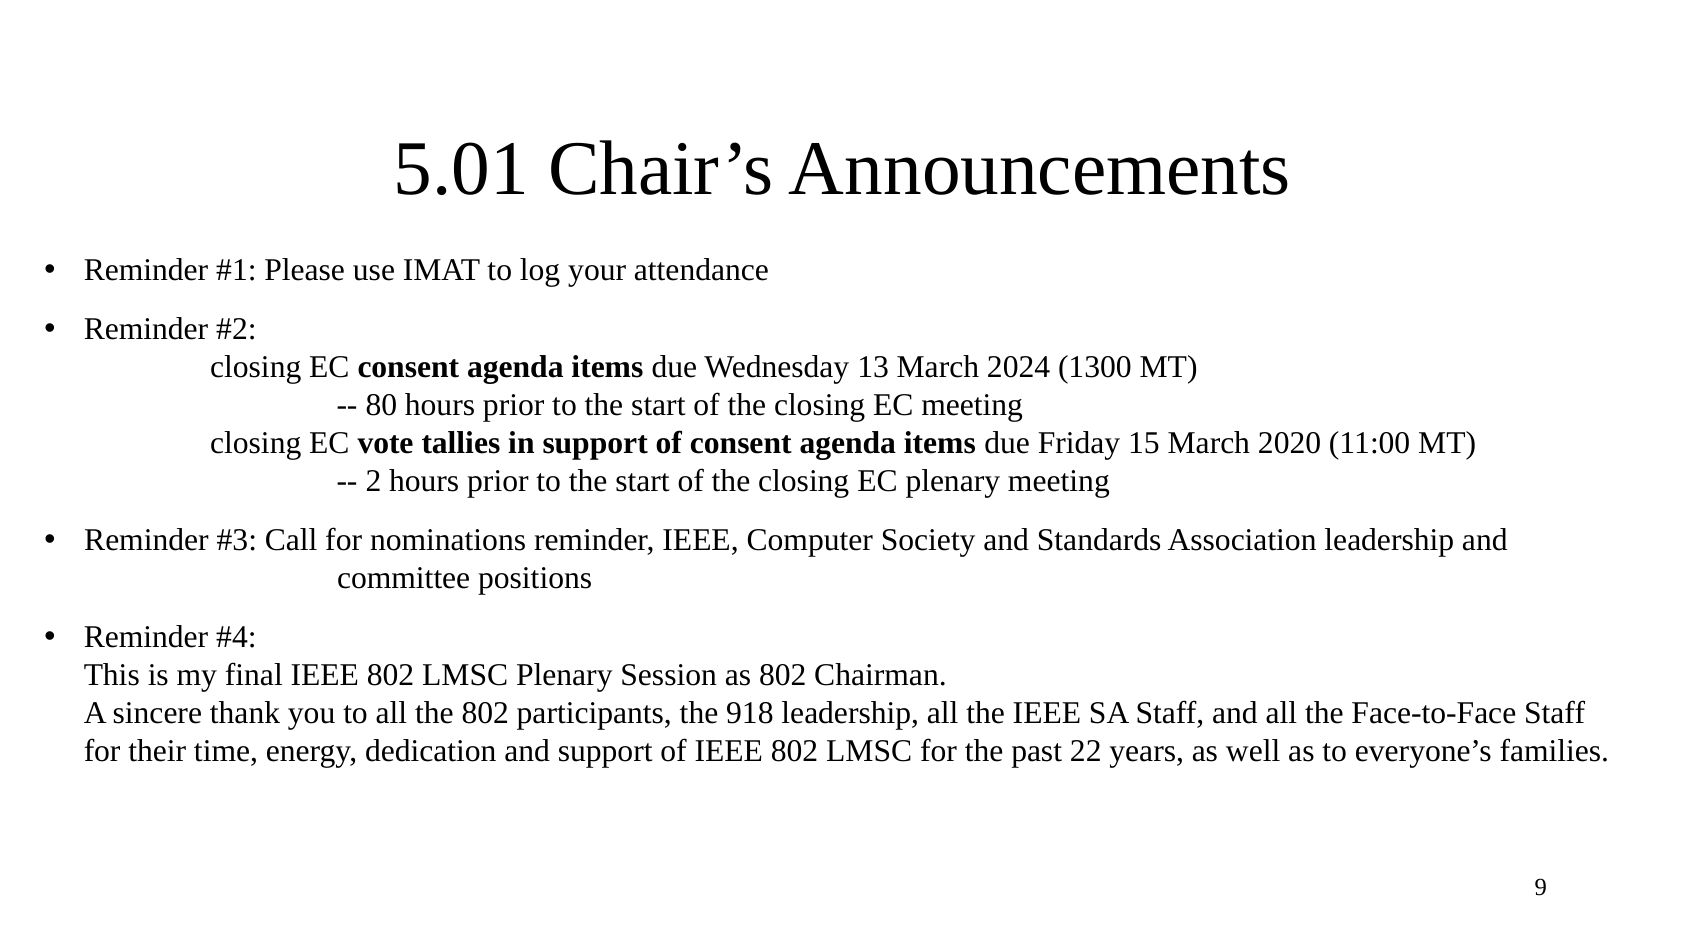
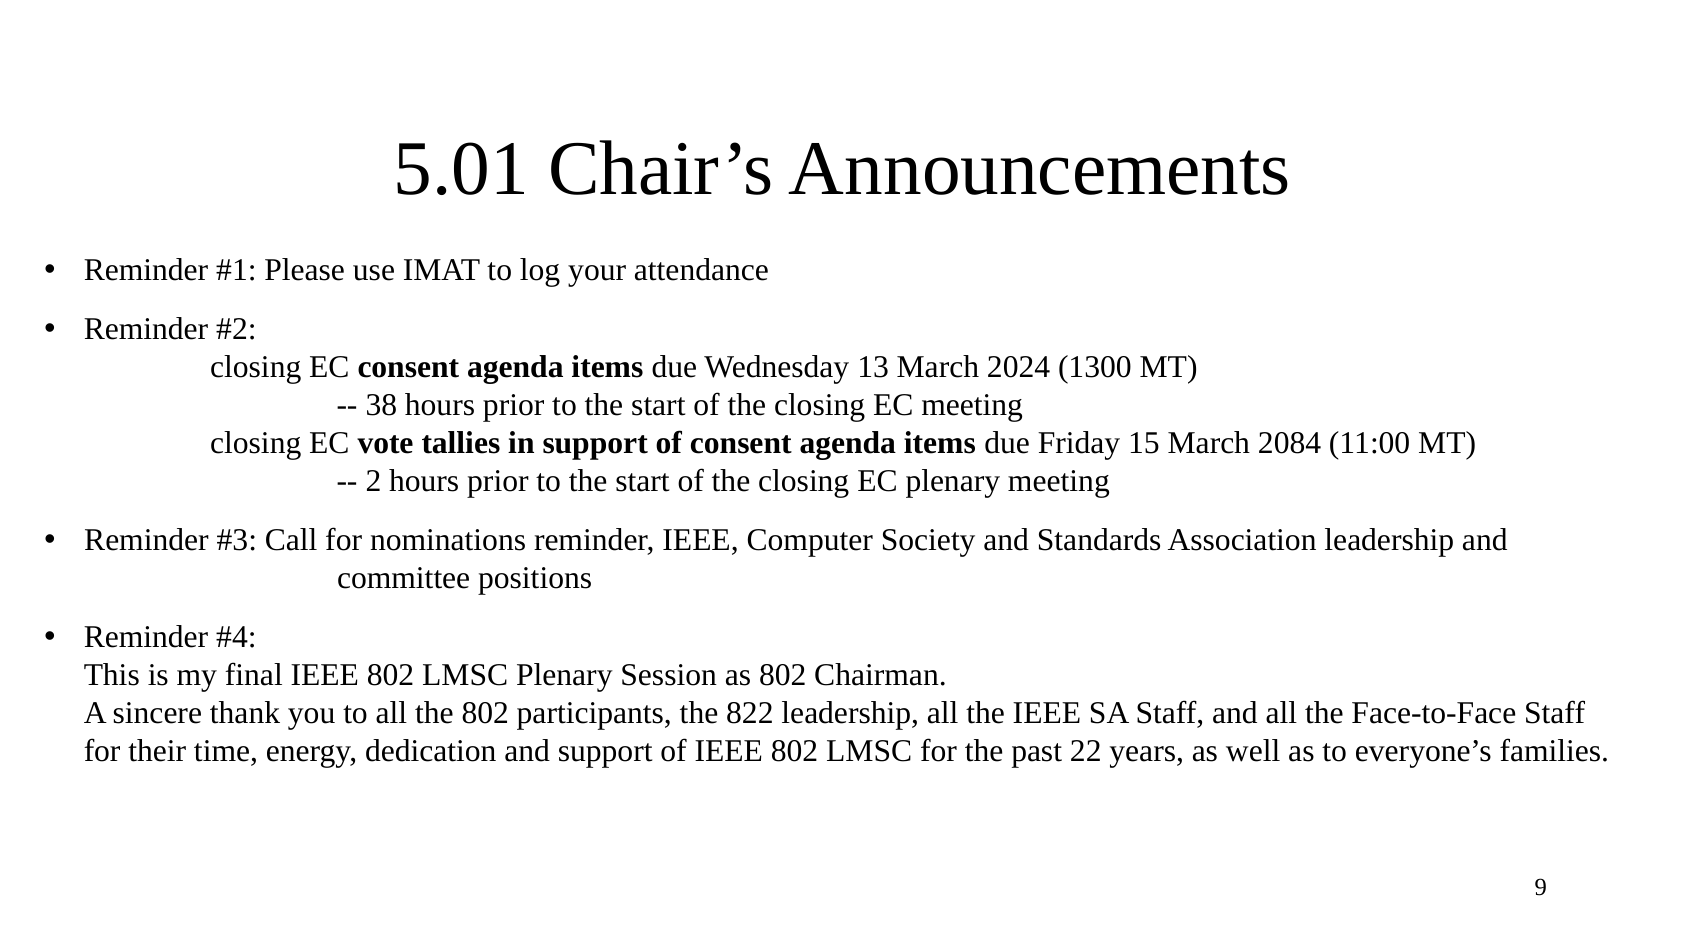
80: 80 -> 38
2020: 2020 -> 2084
918: 918 -> 822
